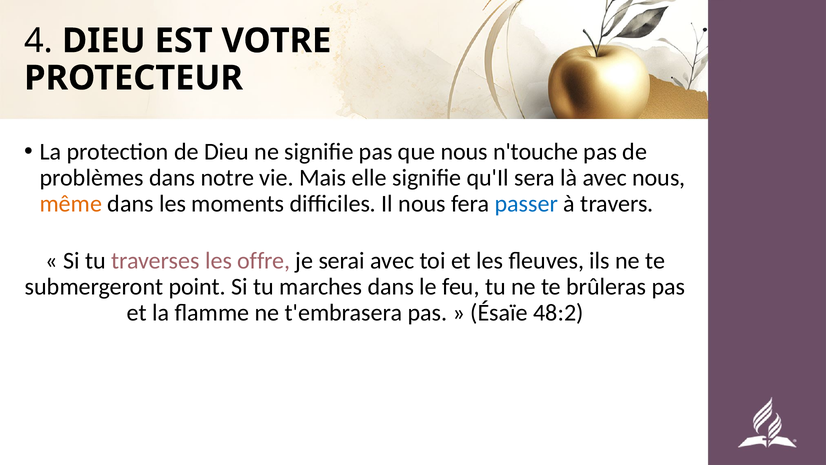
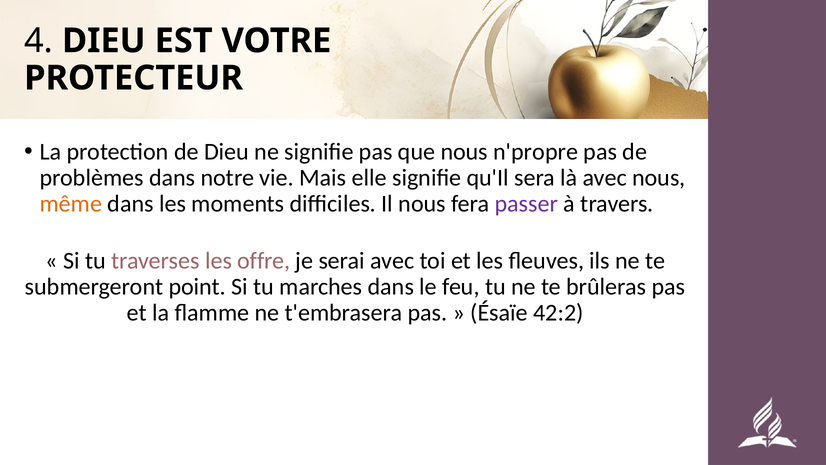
n'touche: n'touche -> n'propre
passer colour: blue -> purple
48:2: 48:2 -> 42:2
